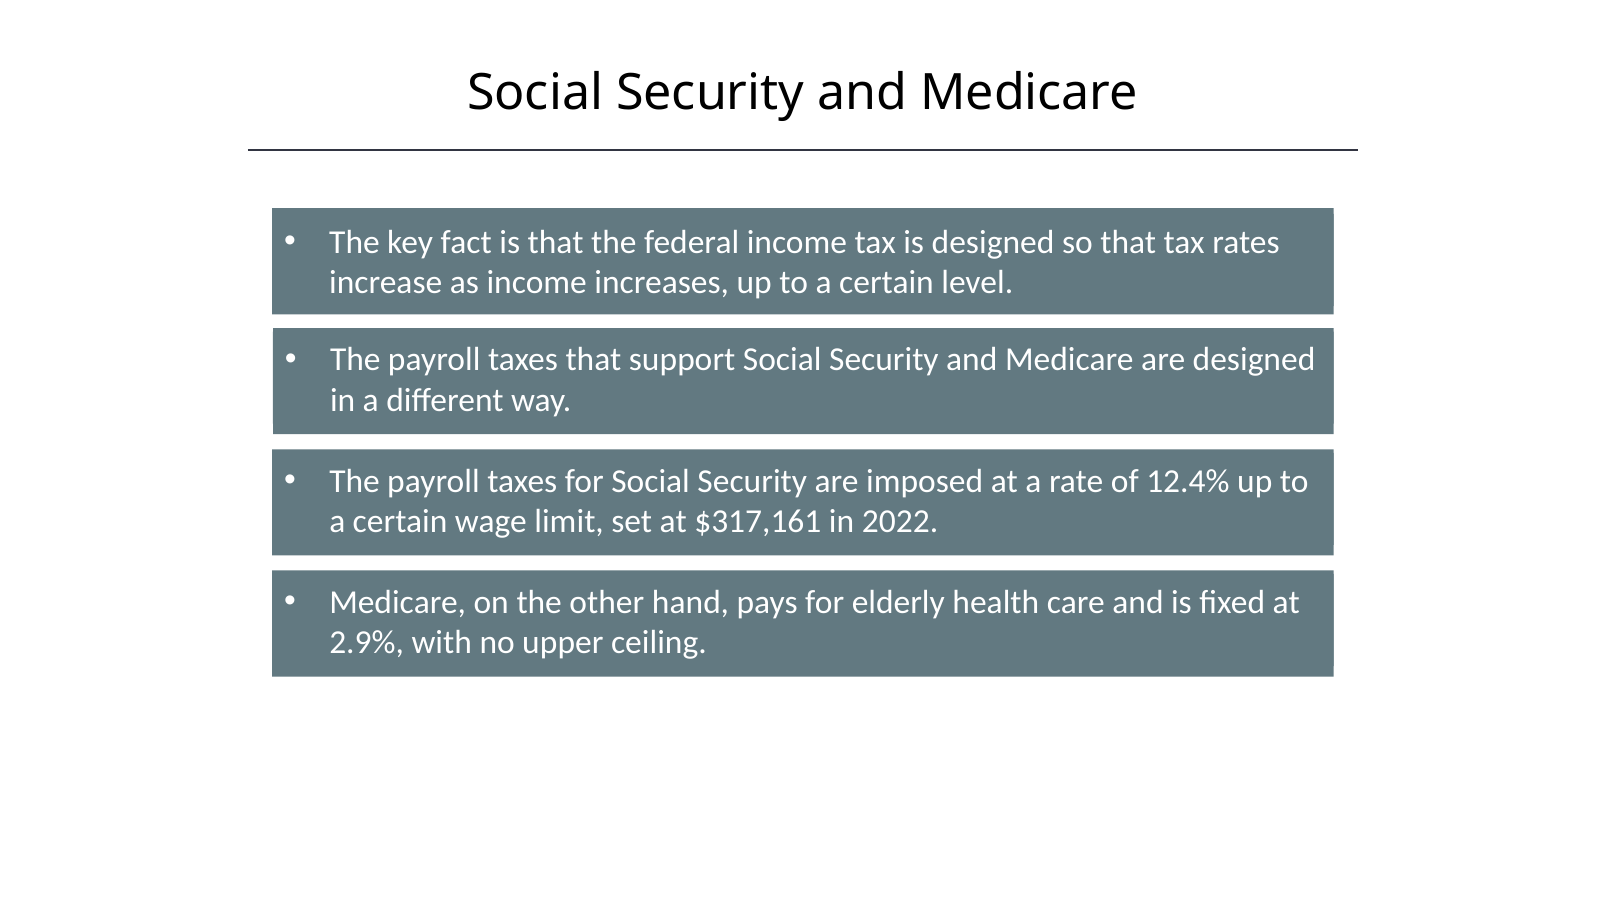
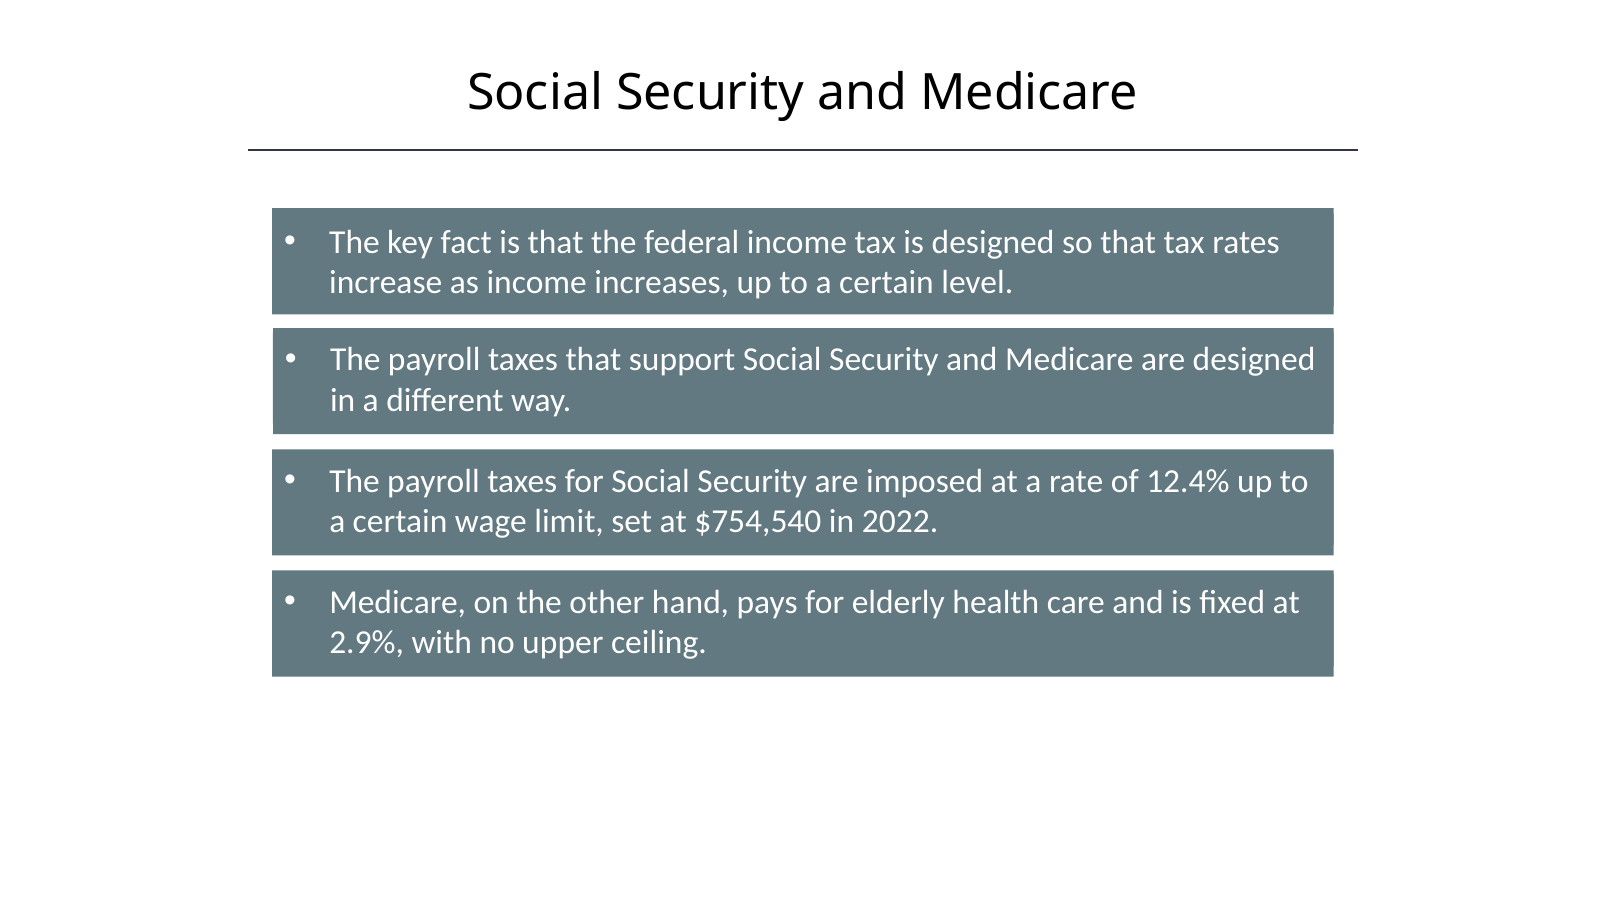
$317,161: $317,161 -> $754,540
